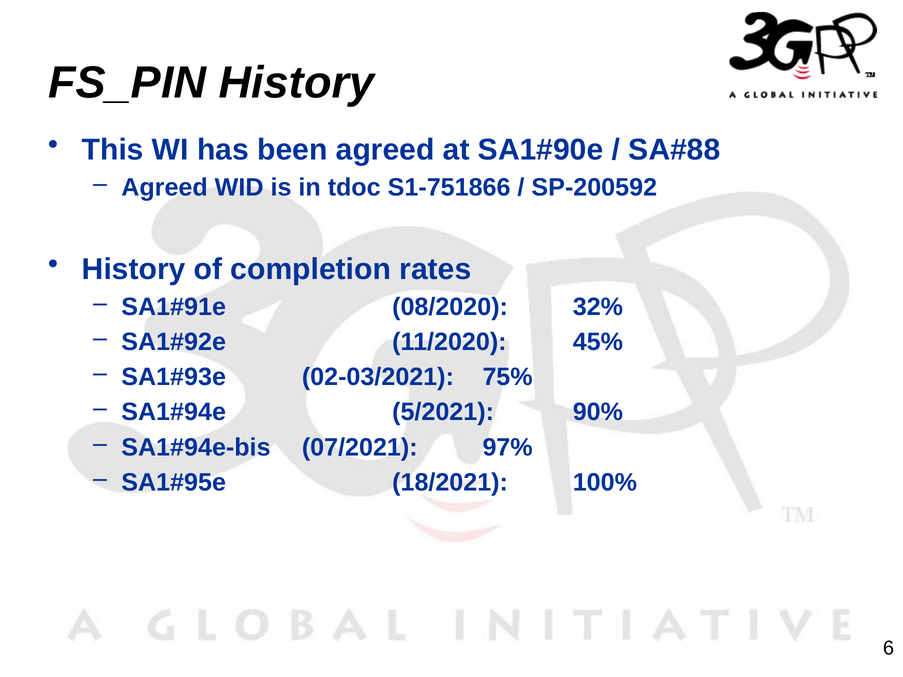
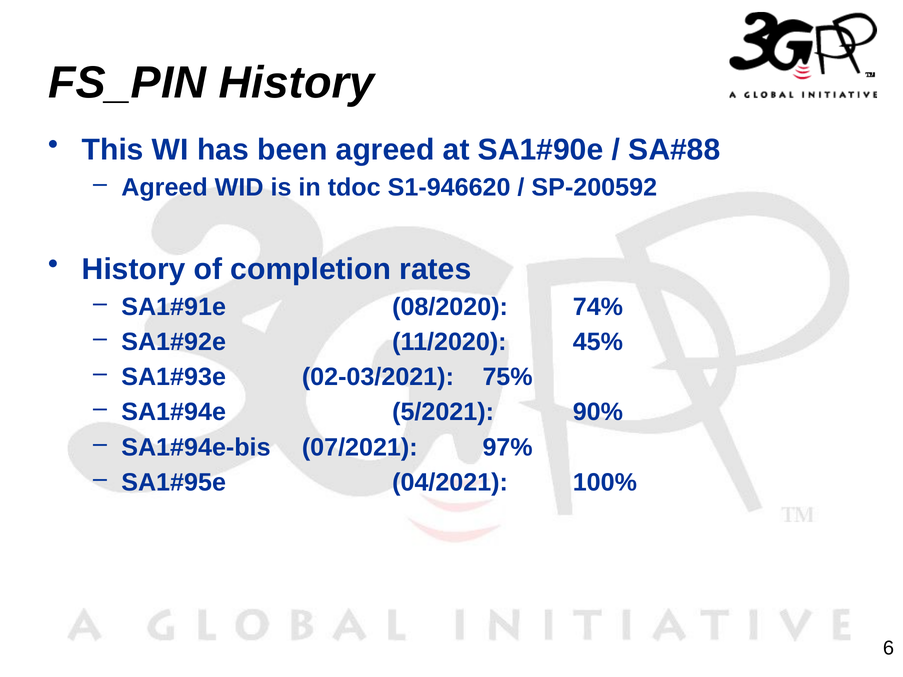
S1-751866: S1-751866 -> S1-946620
32%: 32% -> 74%
18/2021: 18/2021 -> 04/2021
